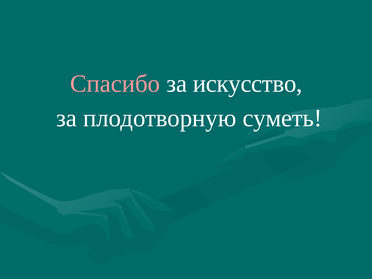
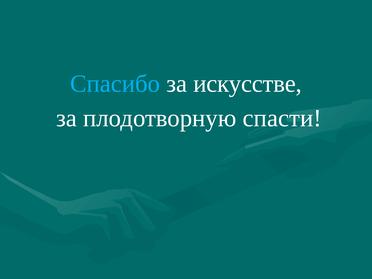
Спасибо colour: pink -> light blue
искусство: искусство -> искусстве
суметь: суметь -> спасти
